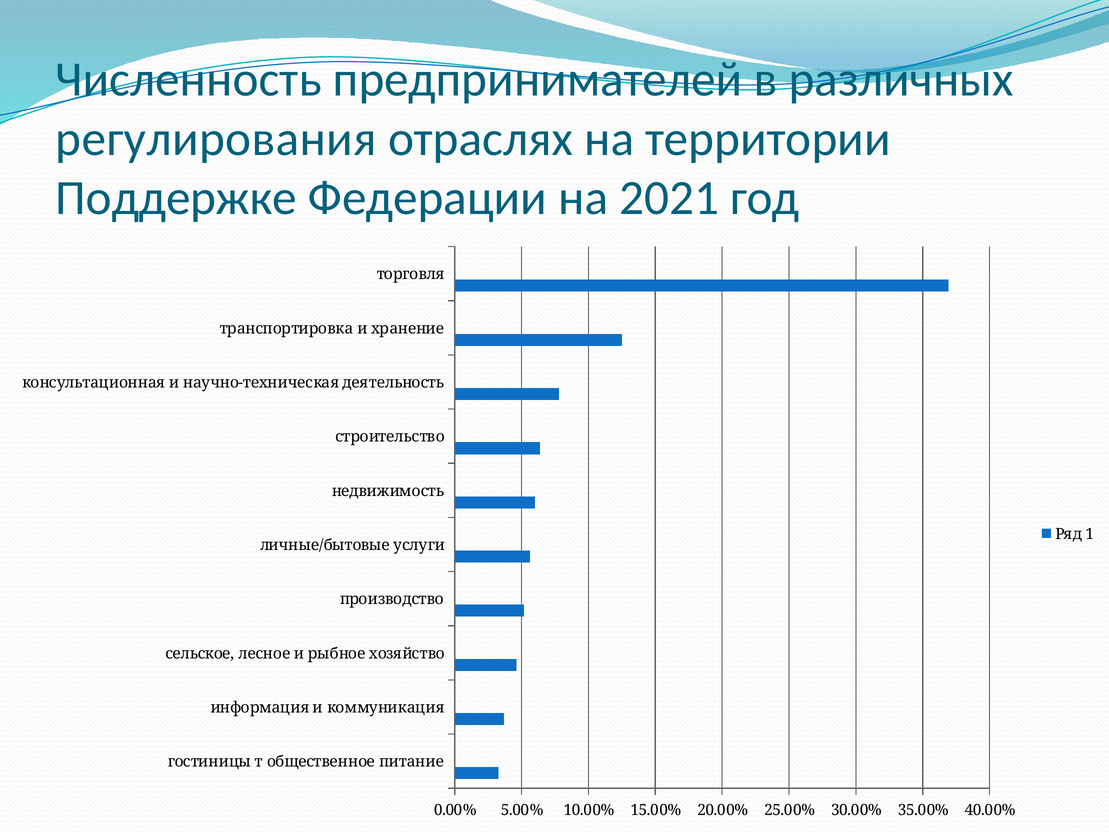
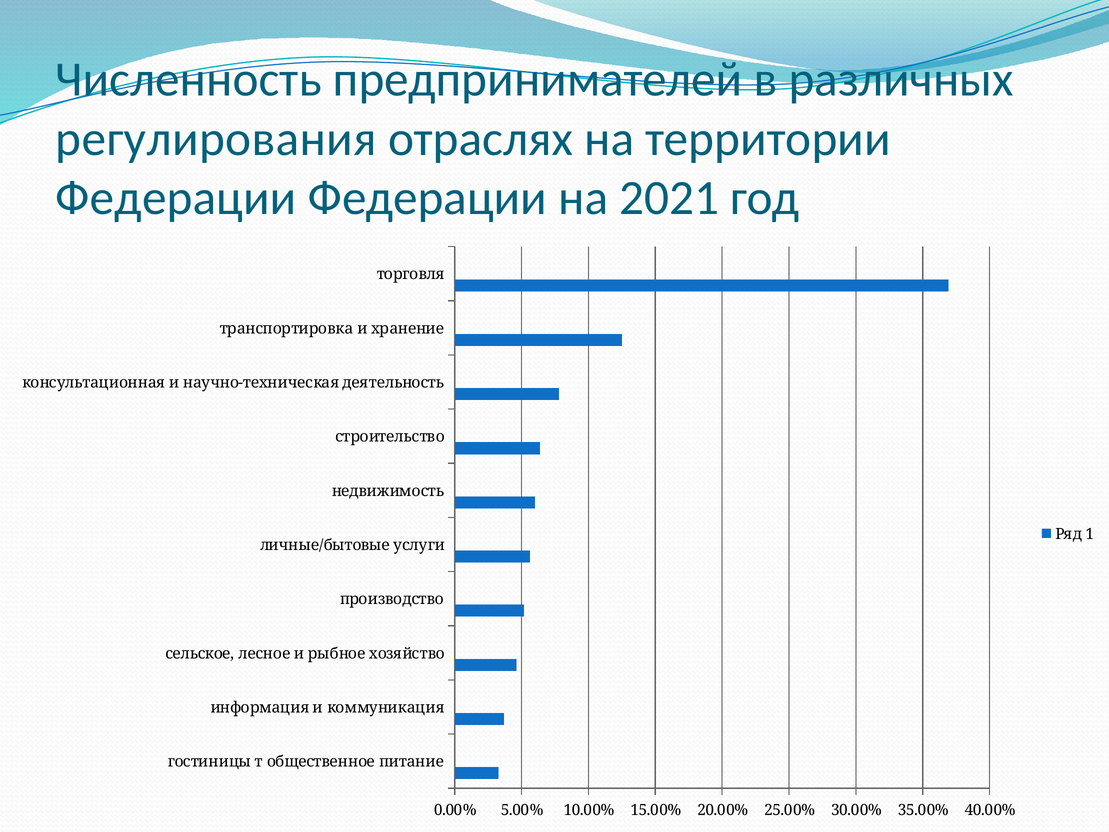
Поддержке at (176, 198): Поддержке -> Федерации
